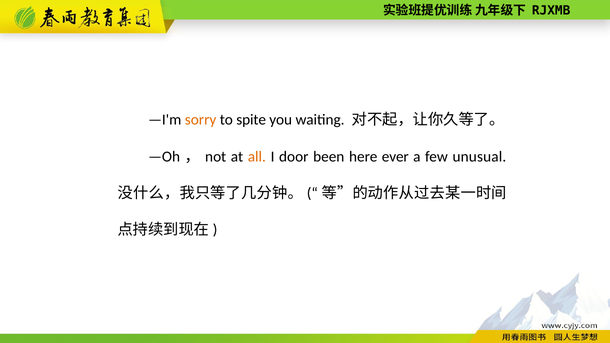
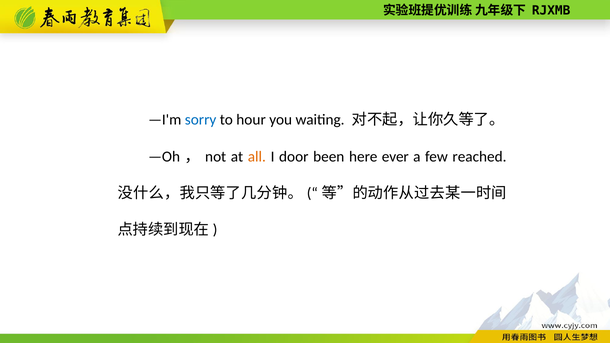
sorry colour: orange -> blue
spite: spite -> hour
unusual: unusual -> reached
